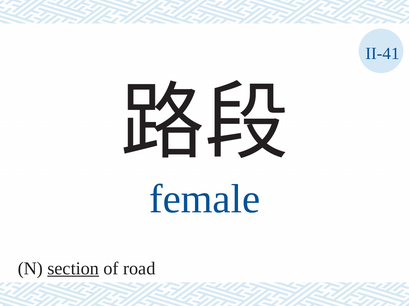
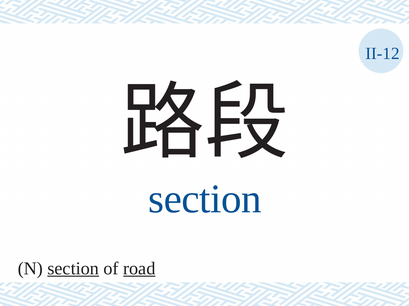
II-41: II-41 -> II-12
female at (205, 200): female -> section
road underline: none -> present
